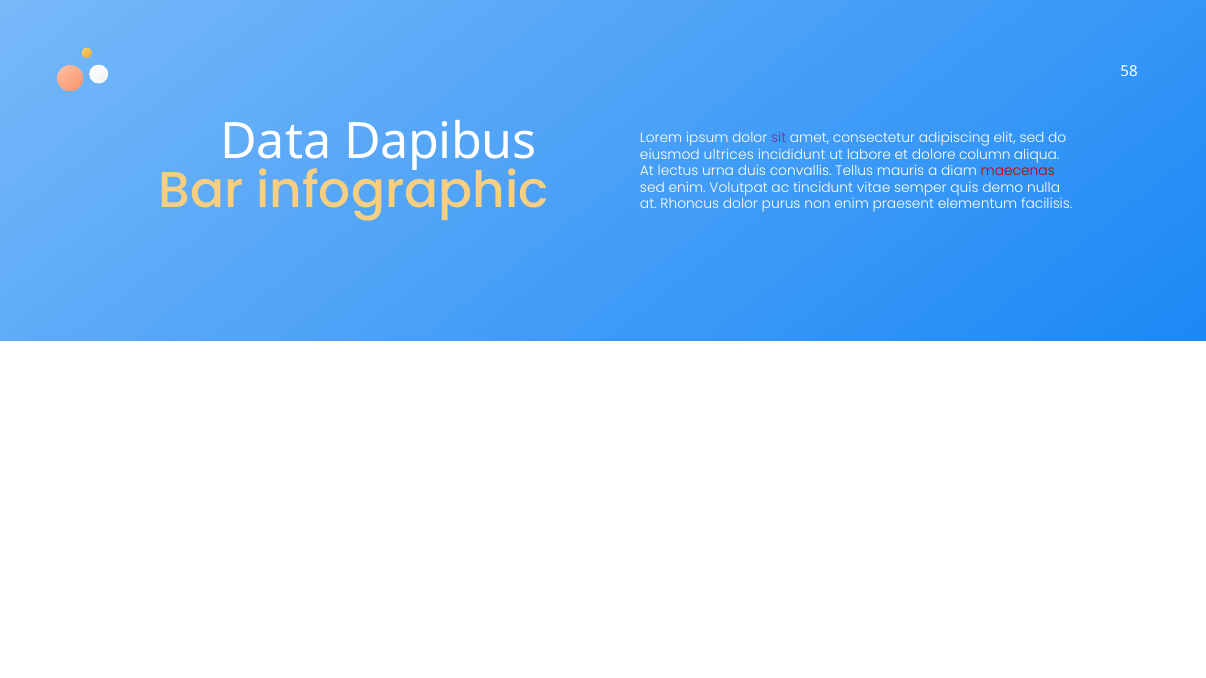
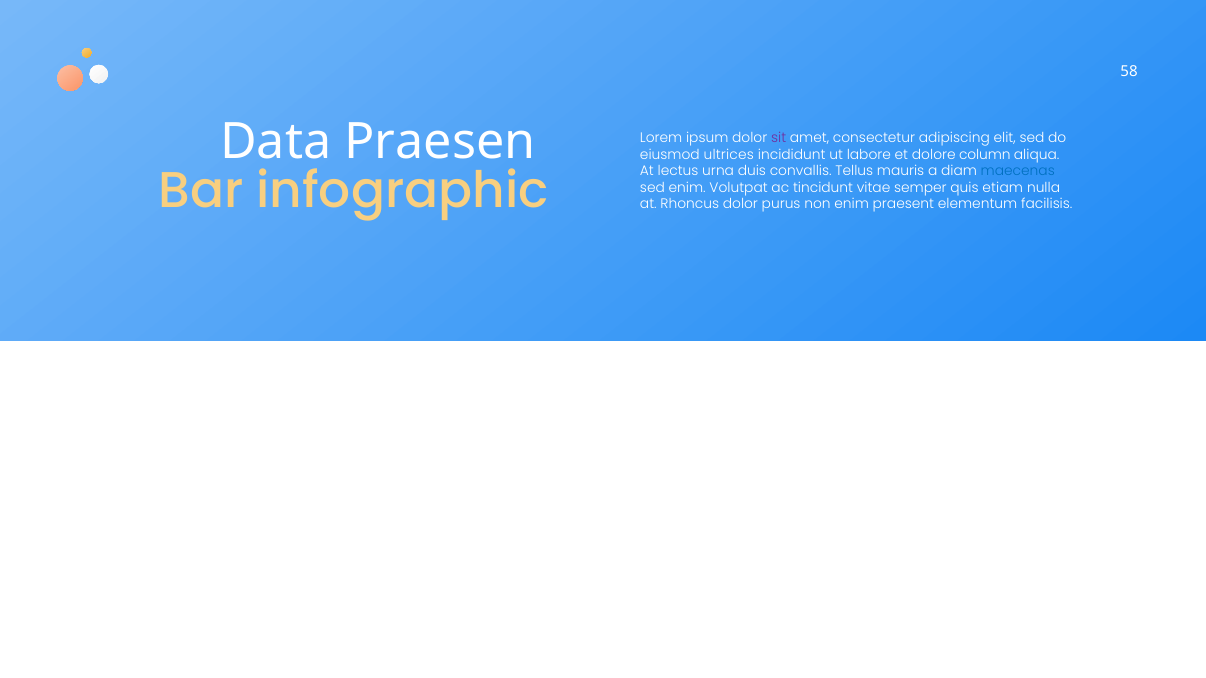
Dapibus: Dapibus -> Praesen
maecenas colour: red -> blue
demo: demo -> etiam
